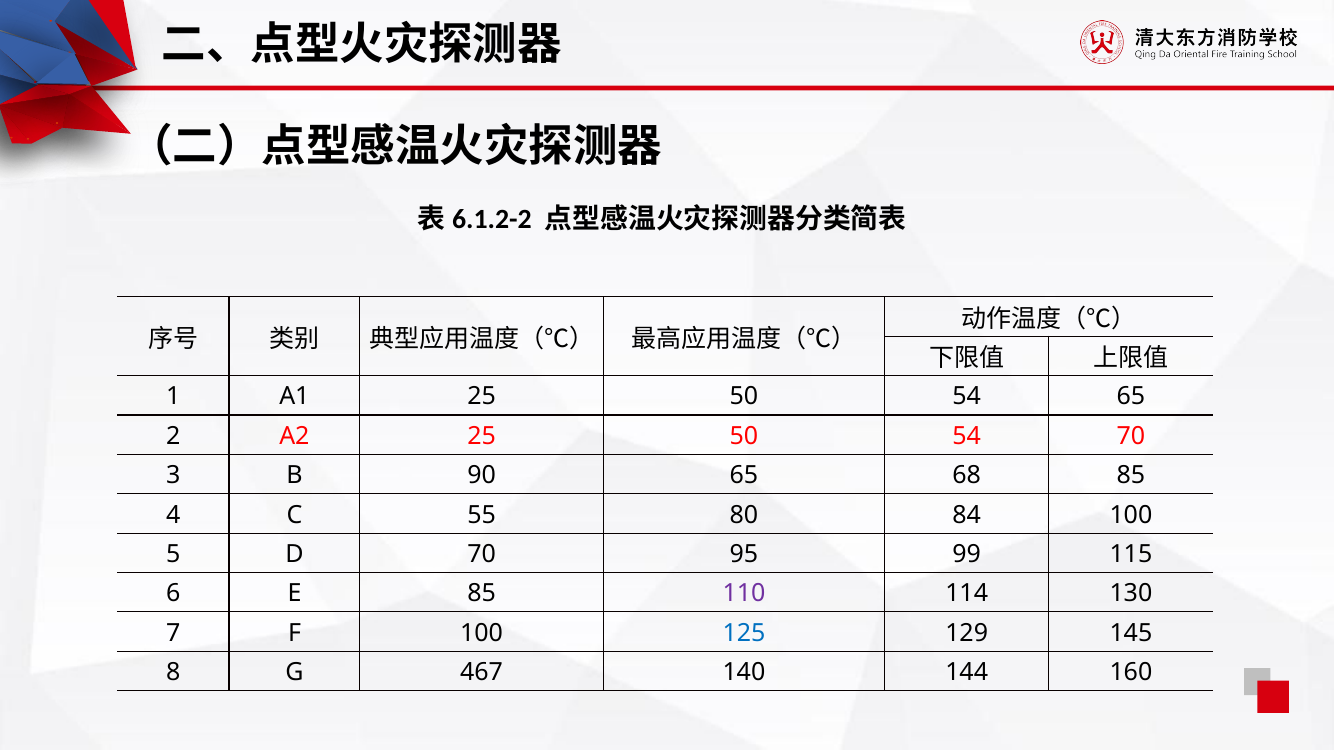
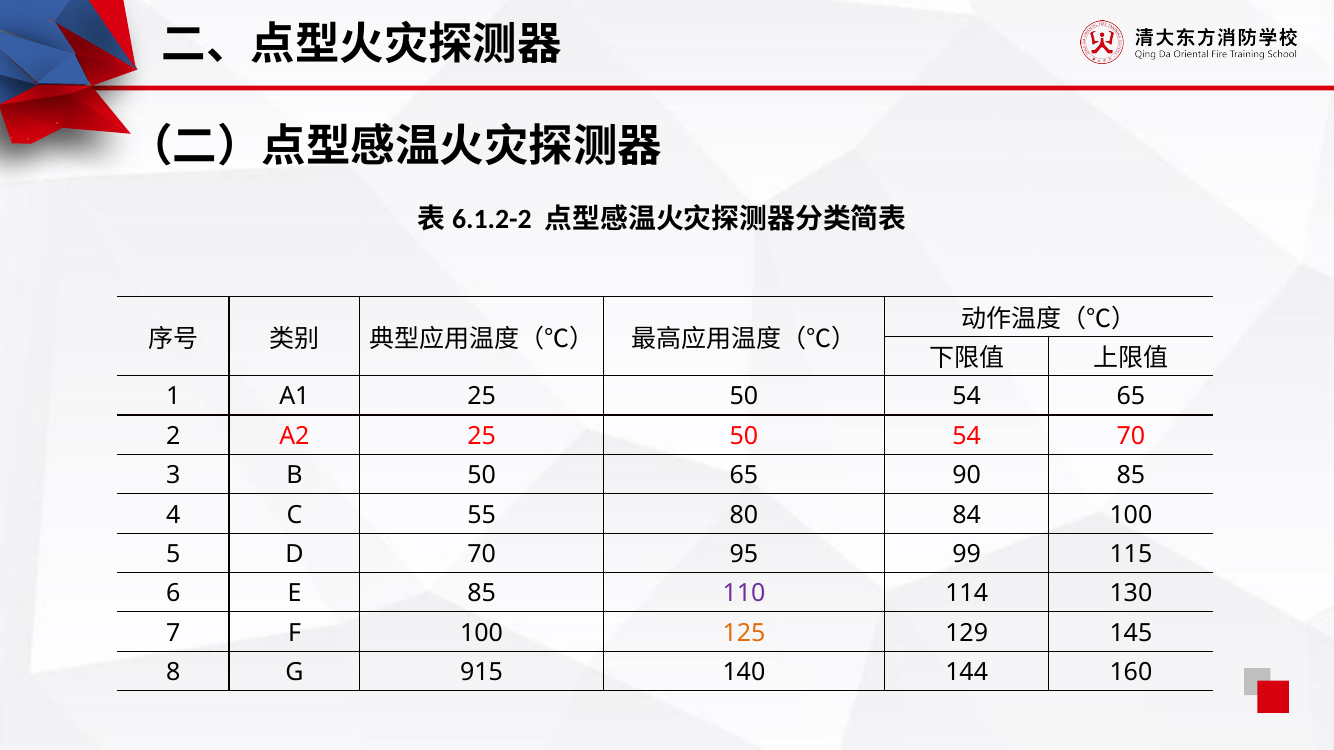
B 90: 90 -> 50
68: 68 -> 90
125 colour: blue -> orange
467: 467 -> 915
